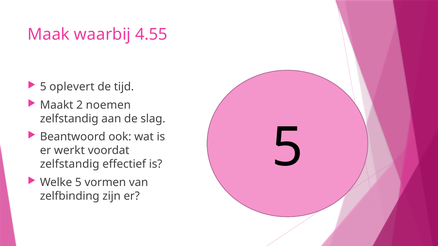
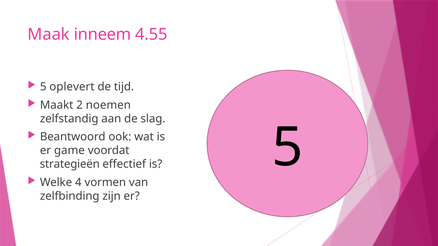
waarbij: waarbij -> inneem
werkt: werkt -> game
zelfstandig at (70, 164): zelfstandig -> strategieën
Welke 5: 5 -> 4
